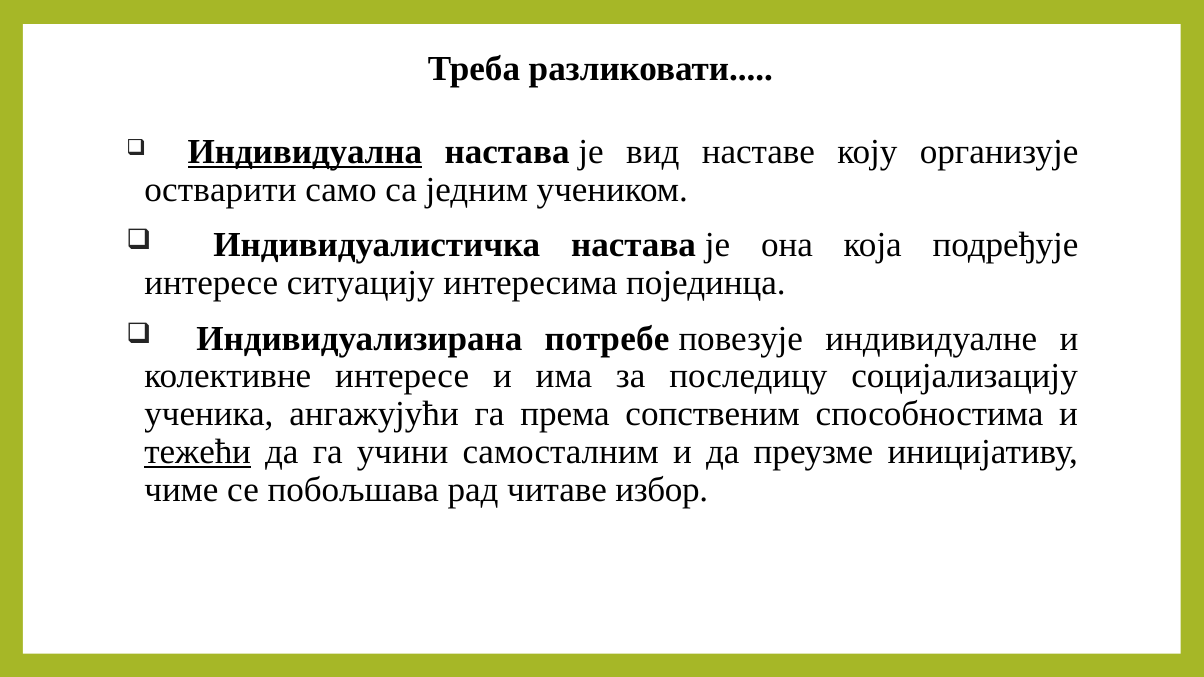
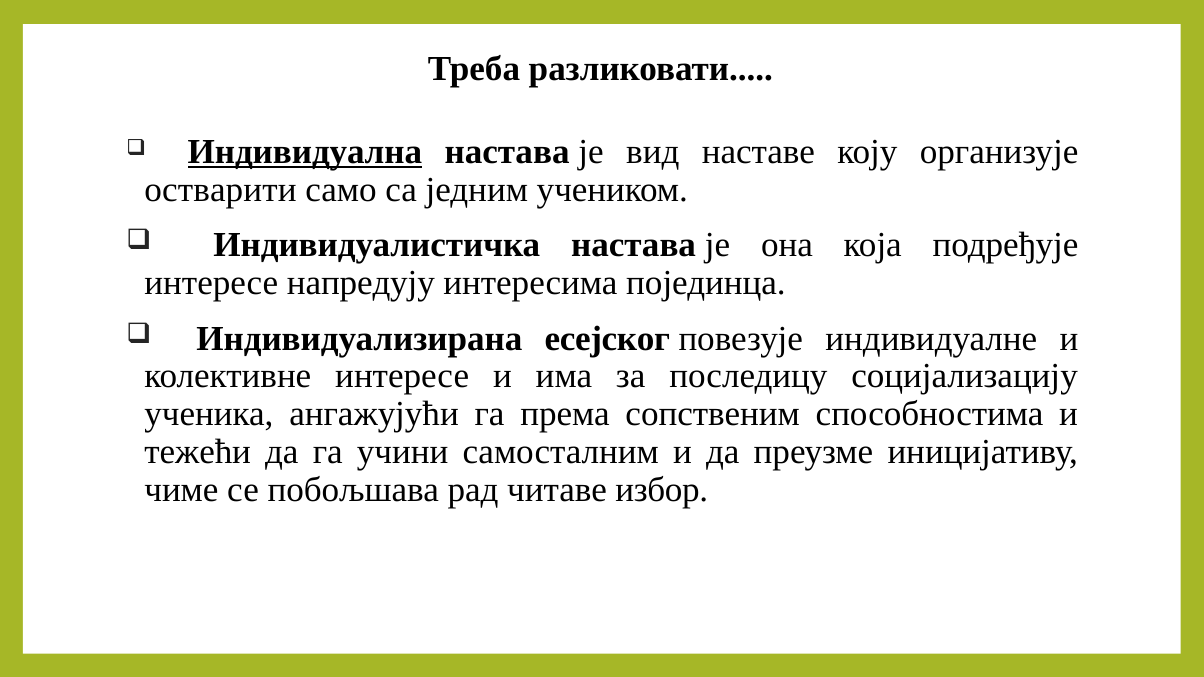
ситуацију: ситуацију -> напредују
потребе: потребе -> есејског
тежећи underline: present -> none
